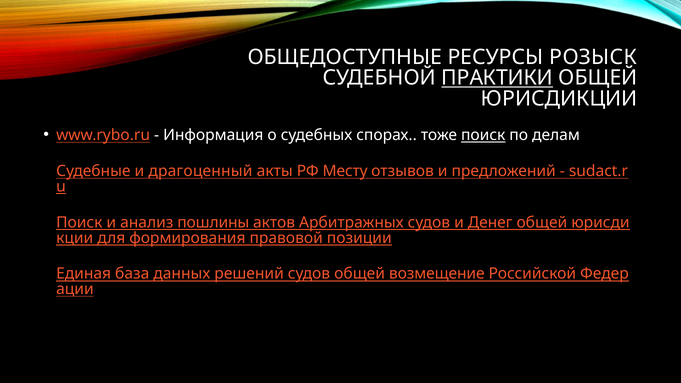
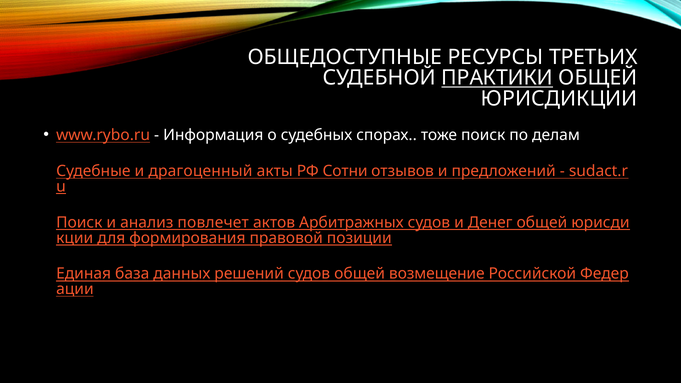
РОЗЫСК: РОЗЫСК -> ТРЕТЬИХ
поиск at (483, 135) underline: present -> none
Месту: Месту -> Сотни
пошлины: пошлины -> повлечет
